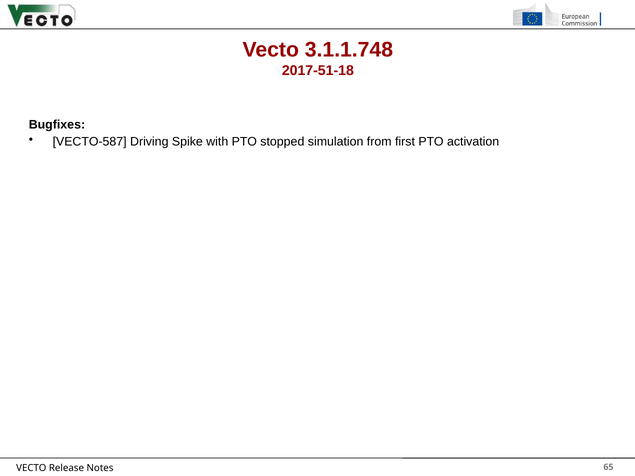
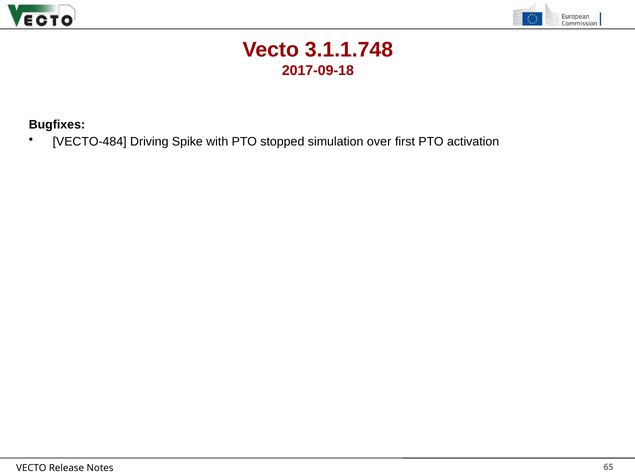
2017-51-18: 2017-51-18 -> 2017-09-18
VECTO-587: VECTO-587 -> VECTO-484
from: from -> over
